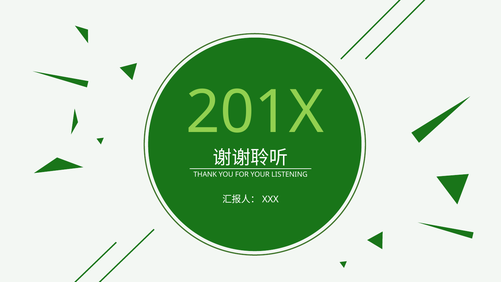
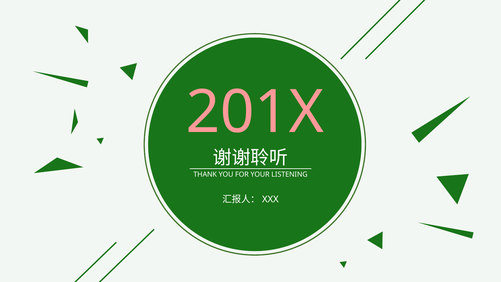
201X colour: light green -> pink
